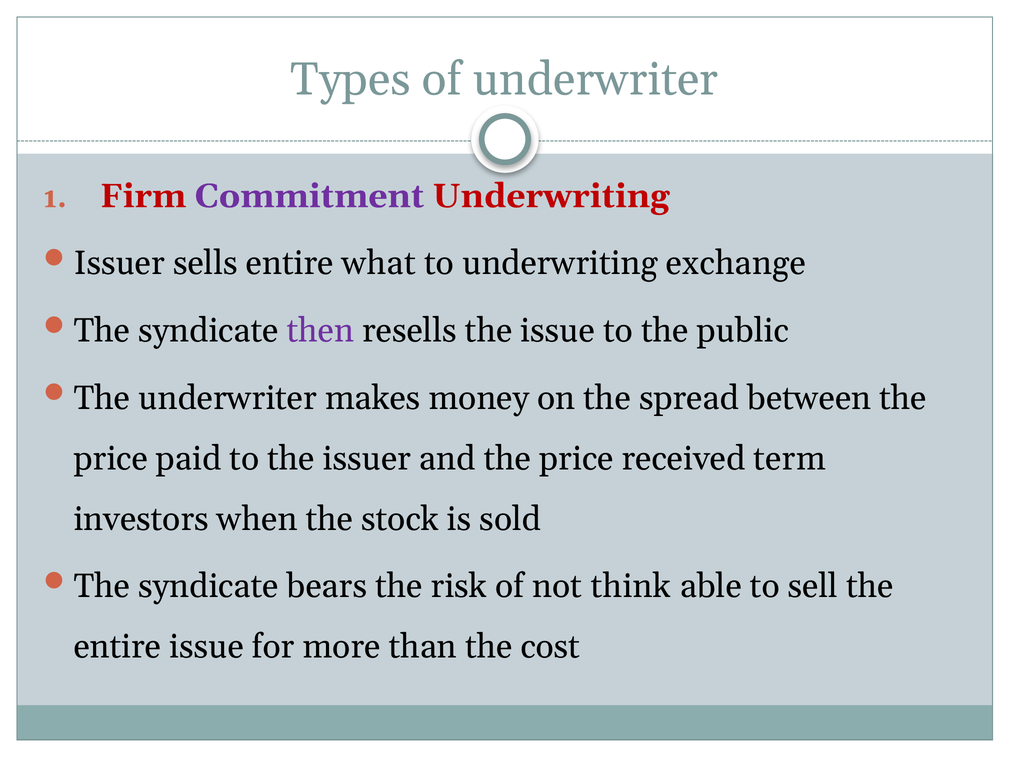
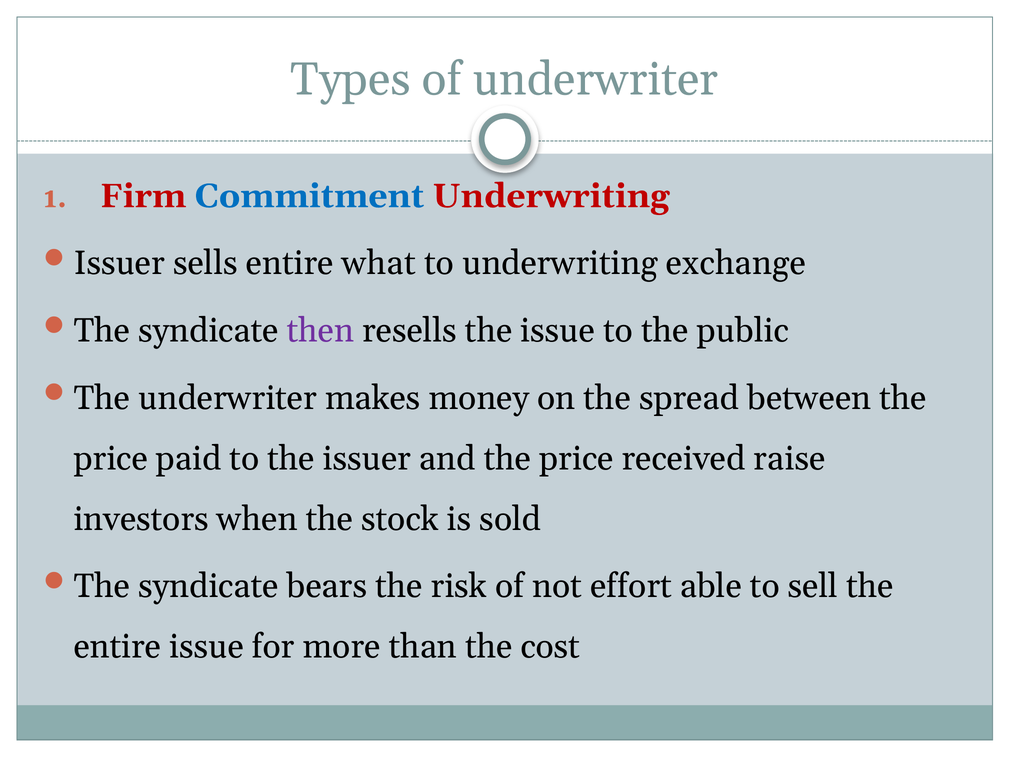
Commitment colour: purple -> blue
term: term -> raise
think: think -> effort
